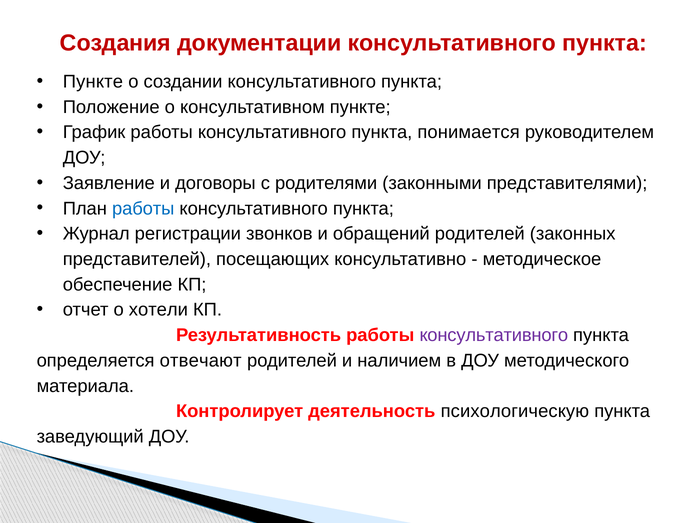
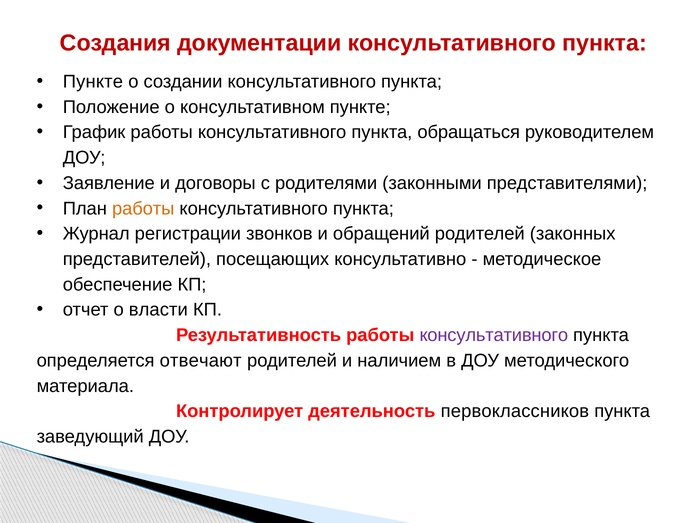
понимается: понимается -> обращаться
работы at (143, 208) colour: blue -> orange
хотели: хотели -> власти
психологическую: психологическую -> первоклассников
